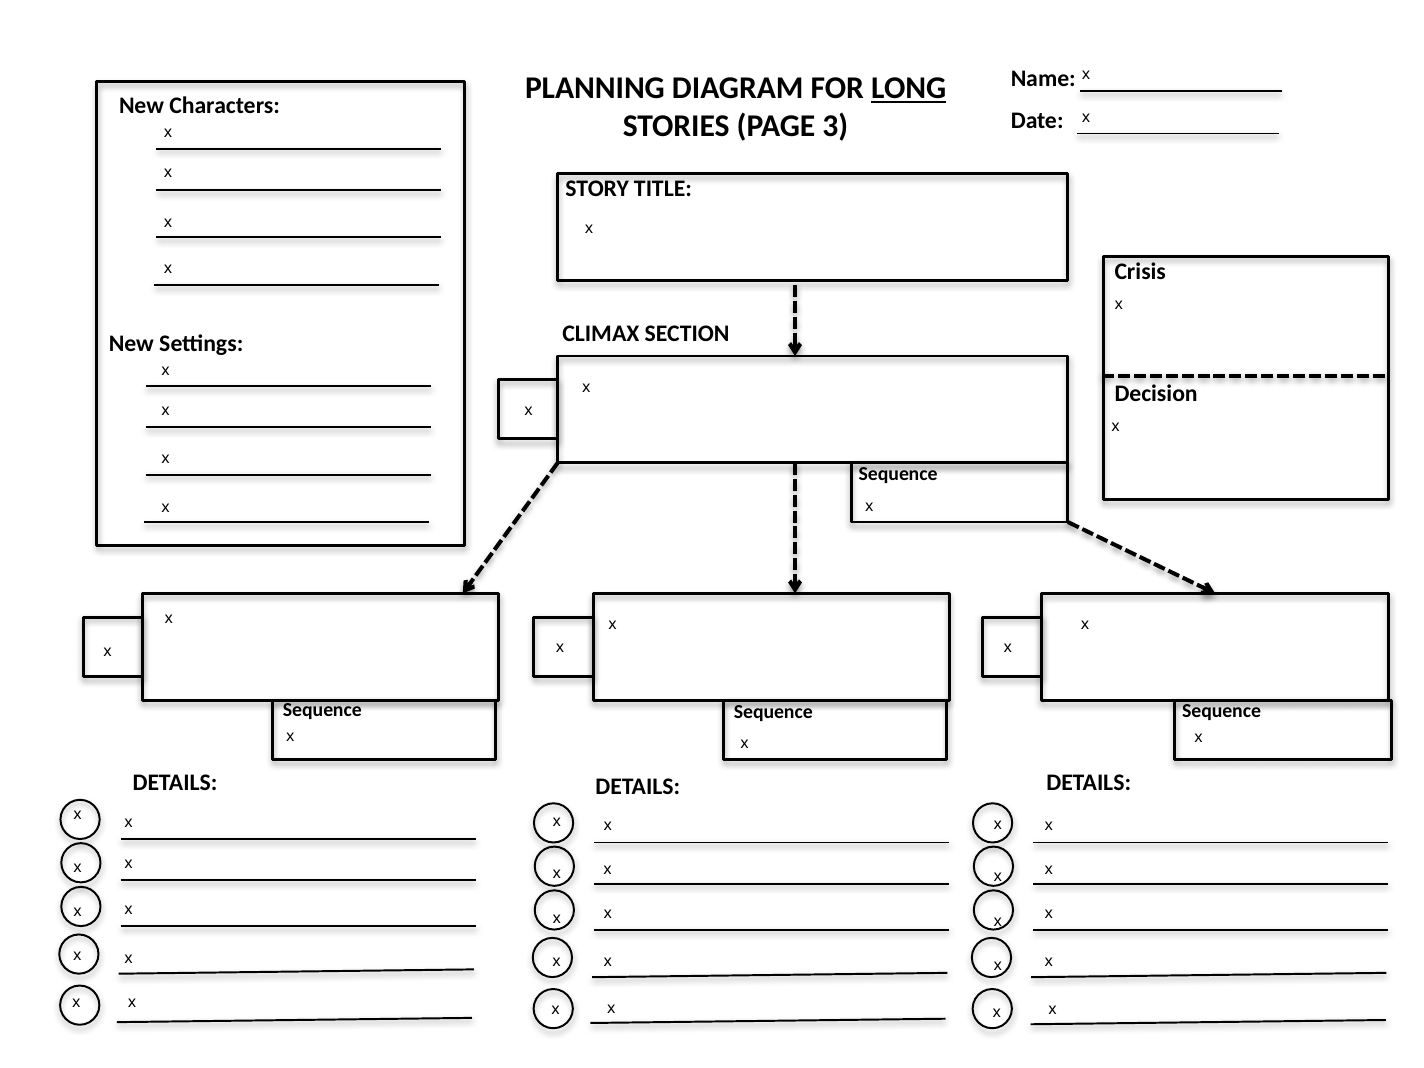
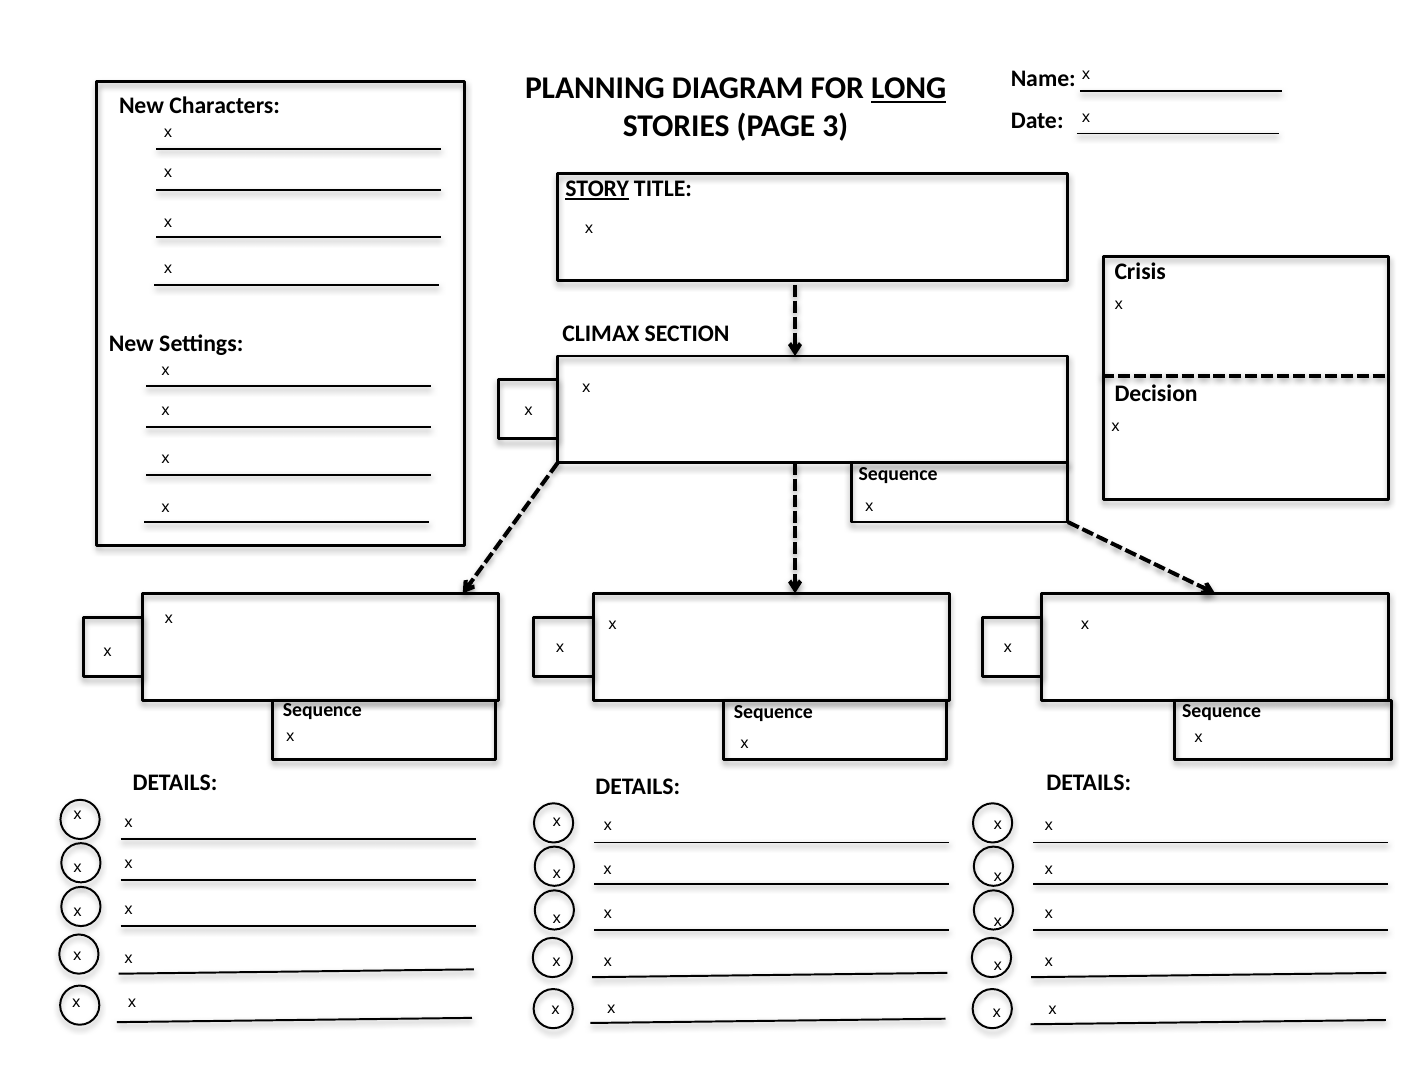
STORY underline: none -> present
